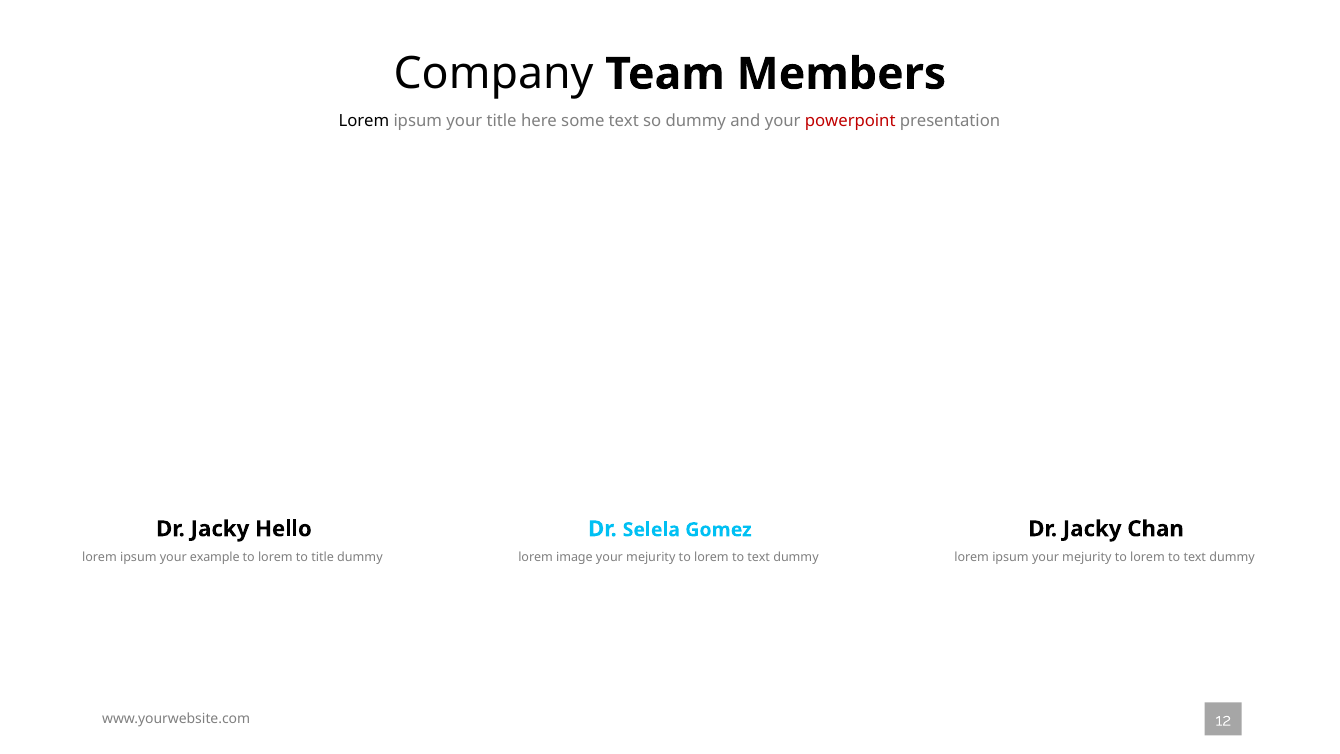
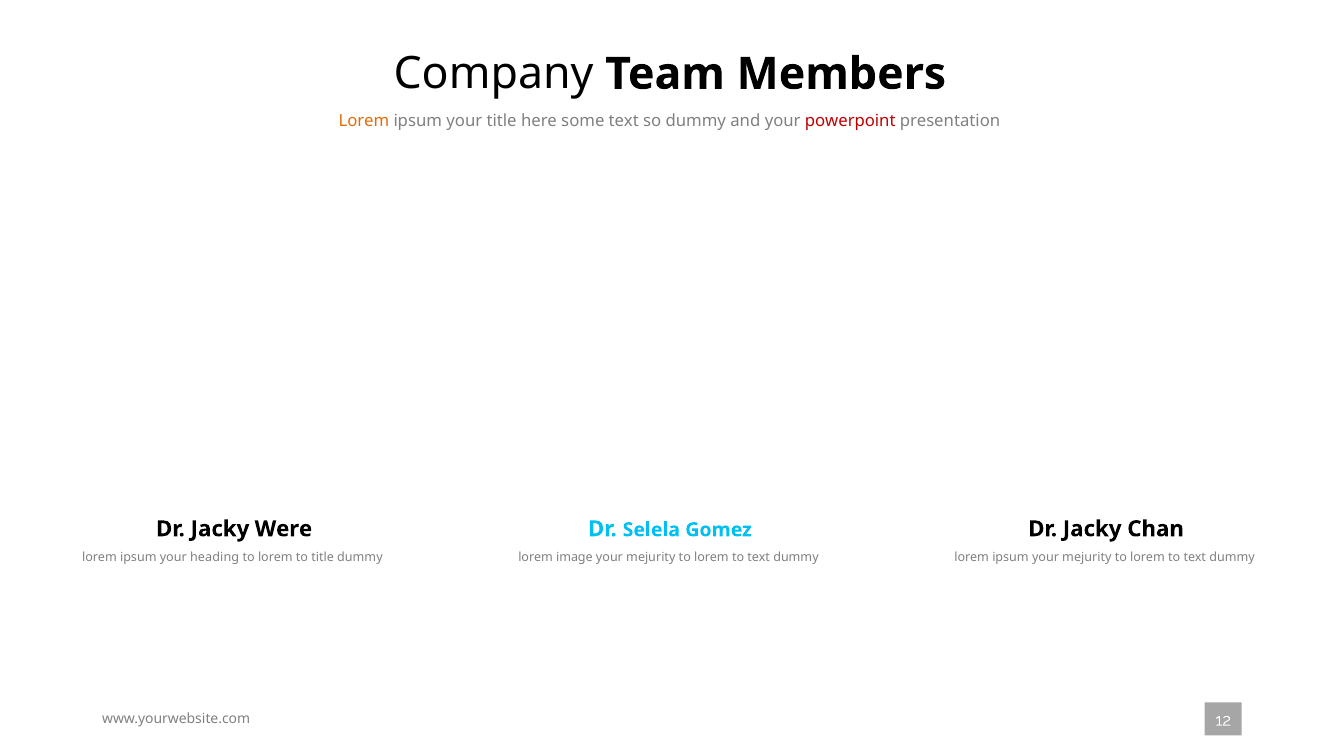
Lorem at (364, 121) colour: black -> orange
Hello: Hello -> Were
example: example -> heading
